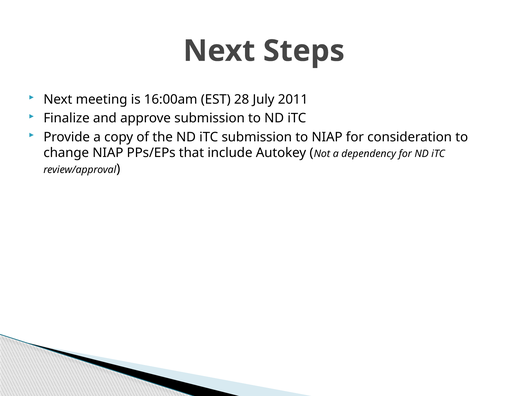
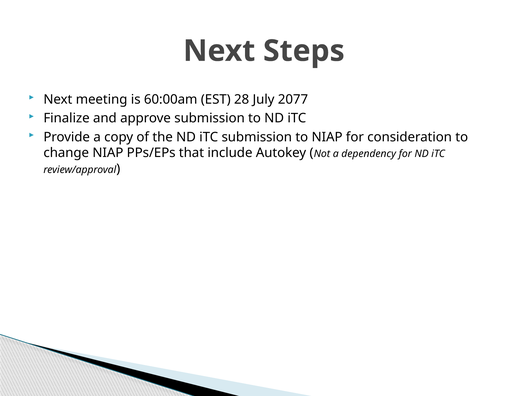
16:00am: 16:00am -> 60:00am
2011: 2011 -> 2077
